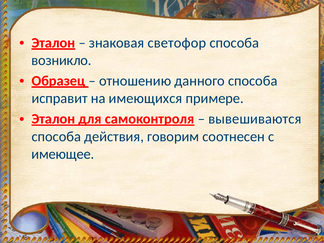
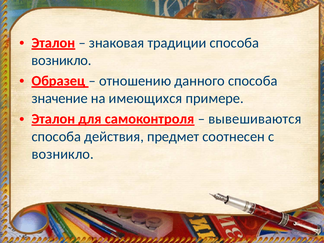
светофор: светофор -> традиции
исправит: исправит -> значение
говорим: говорим -> предмет
имеющее at (63, 154): имеющее -> возникло
